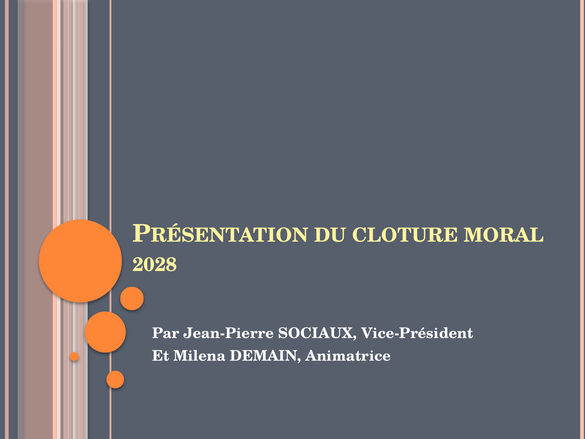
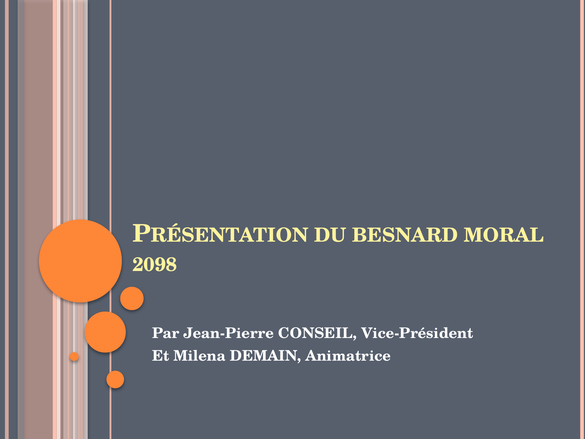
CLOTURE: CLOTURE -> BESNARD
2028: 2028 -> 2098
SOCIAUX: SOCIAUX -> CONSEIL
